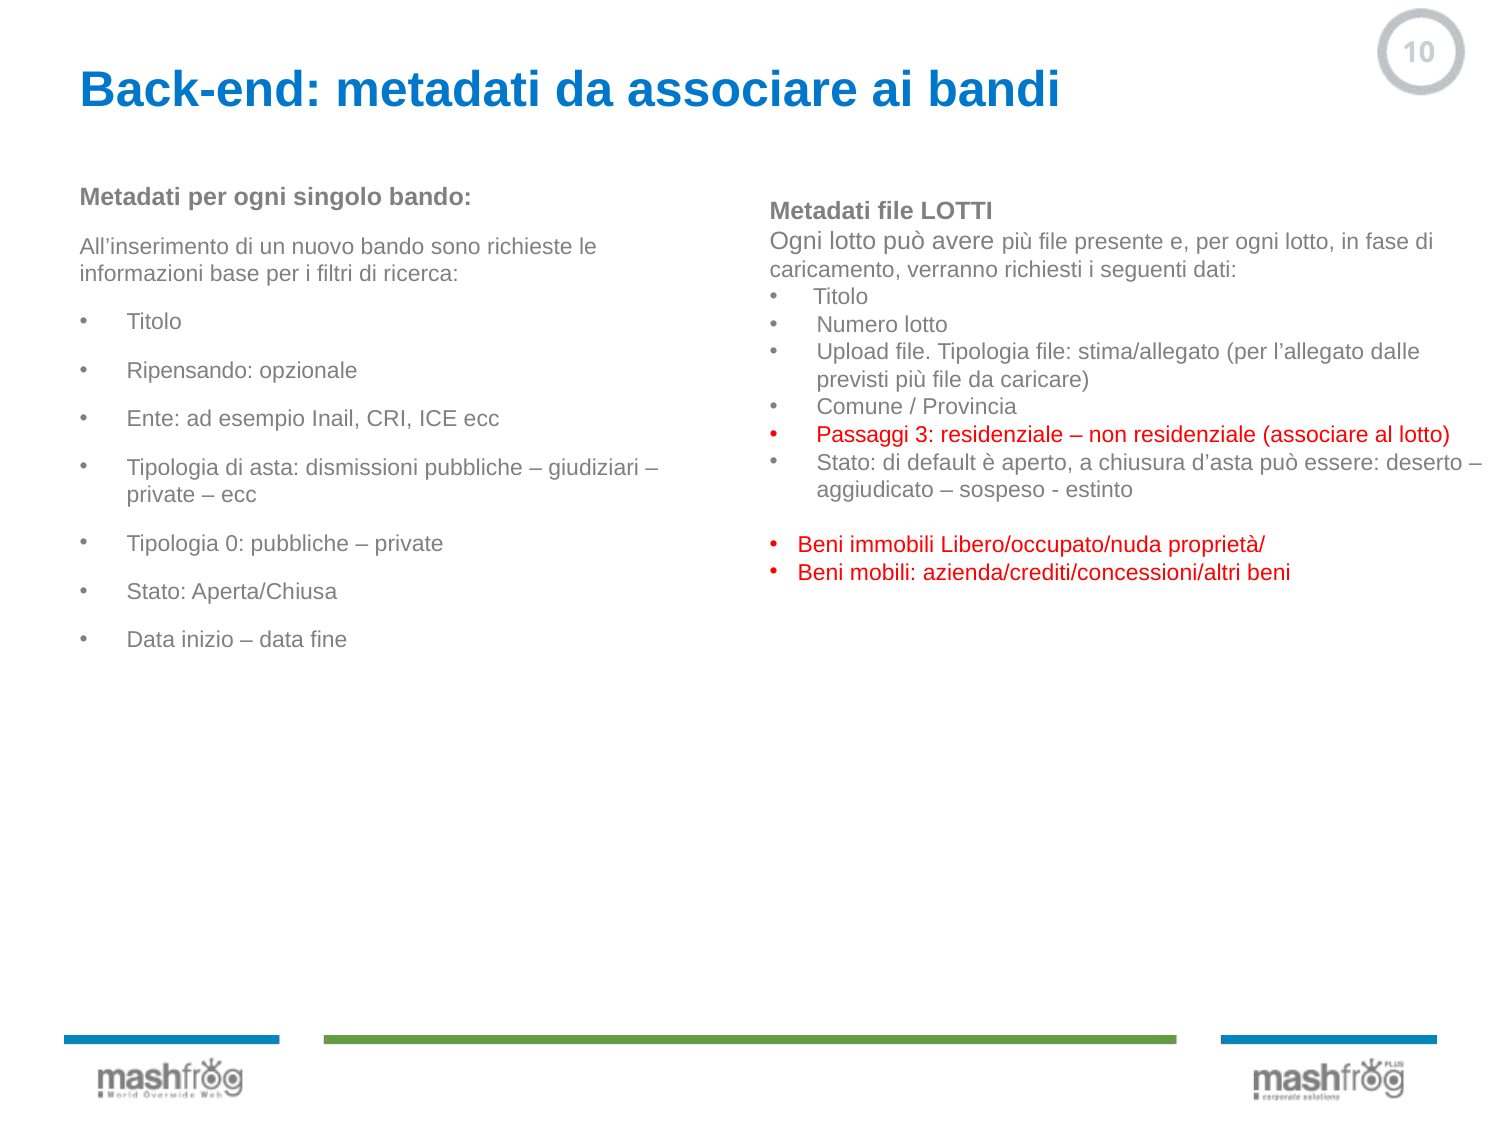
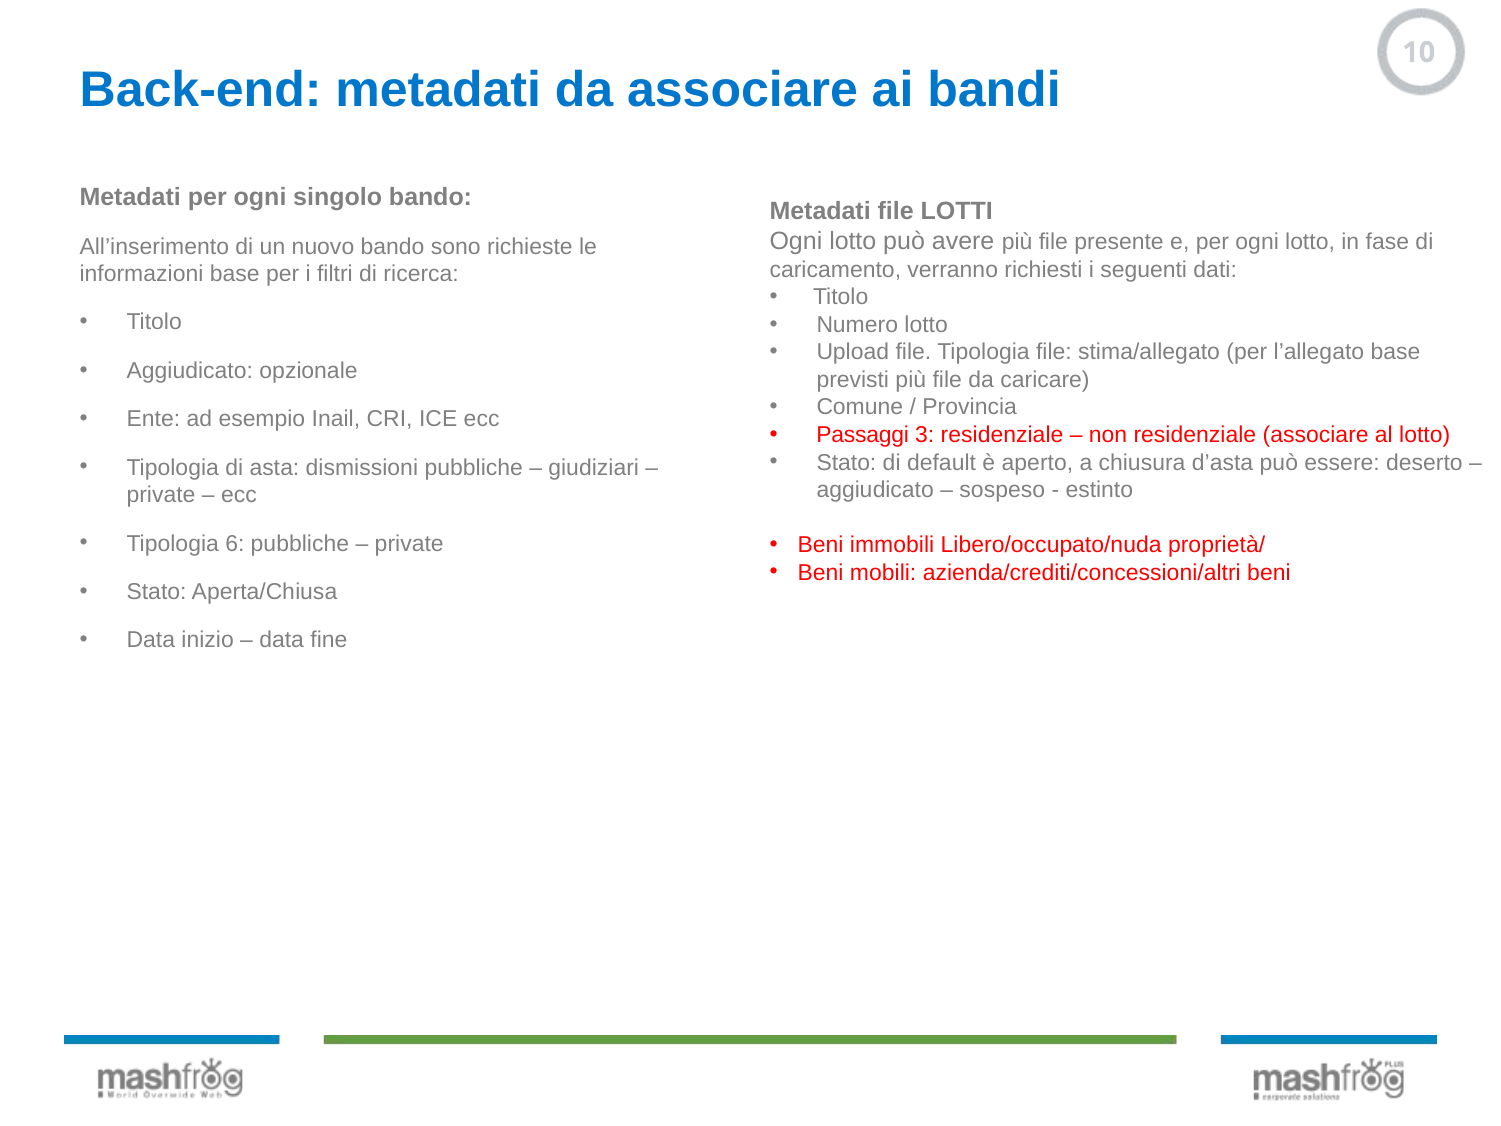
l’allegato dalle: dalle -> base
Ripensando at (190, 371): Ripensando -> Aggiudicato
0: 0 -> 6
